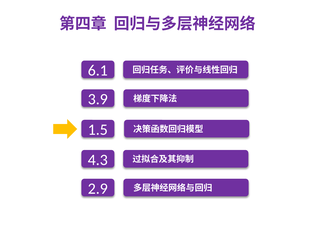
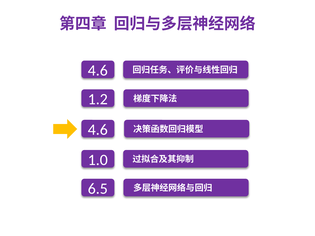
6.1 at (98, 71): 6.1 -> 4.6
3.9: 3.9 -> 1.2
1.5 at (98, 130): 1.5 -> 4.6
4.3: 4.3 -> 1.0
2.9: 2.9 -> 6.5
